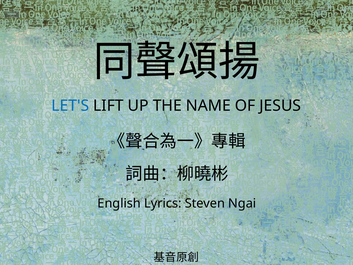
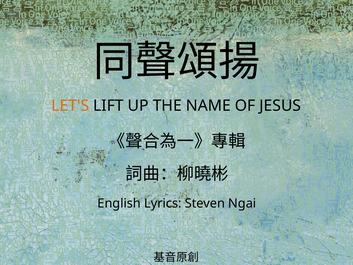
LET'S colour: blue -> orange
